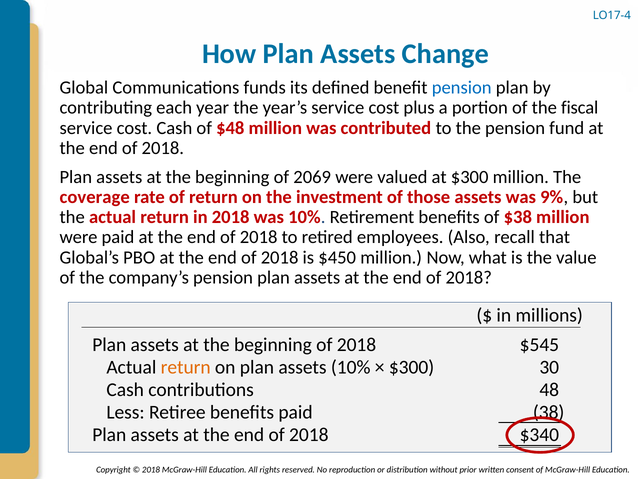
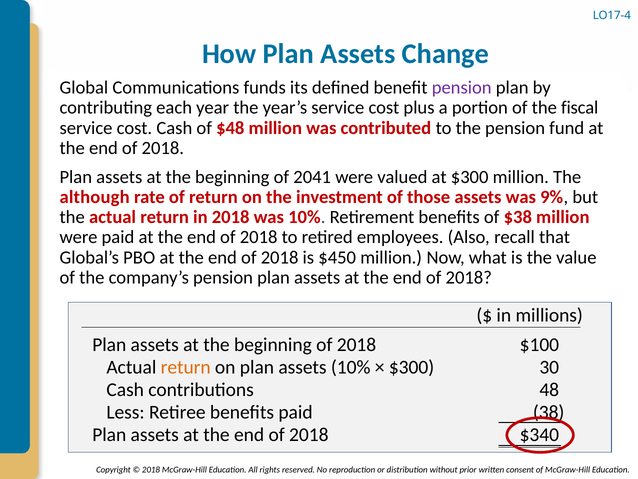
pension at (462, 88) colour: blue -> purple
2069: 2069 -> 2041
coverage: coverage -> although
$545: $545 -> $100
